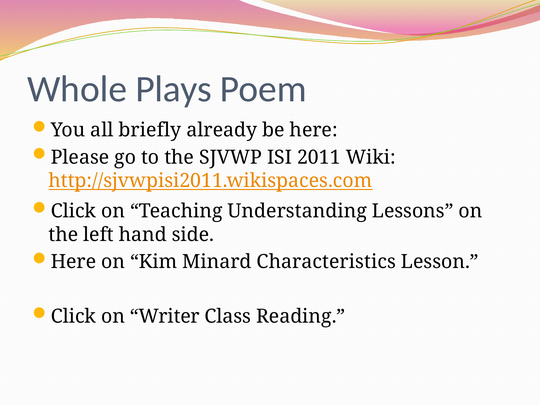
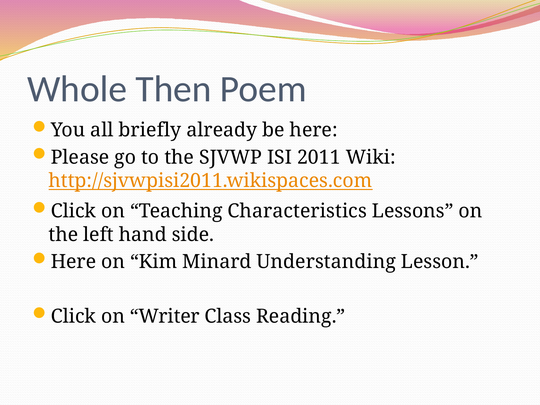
Plays: Plays -> Then
Understanding: Understanding -> Characteristics
Characteristics: Characteristics -> Understanding
